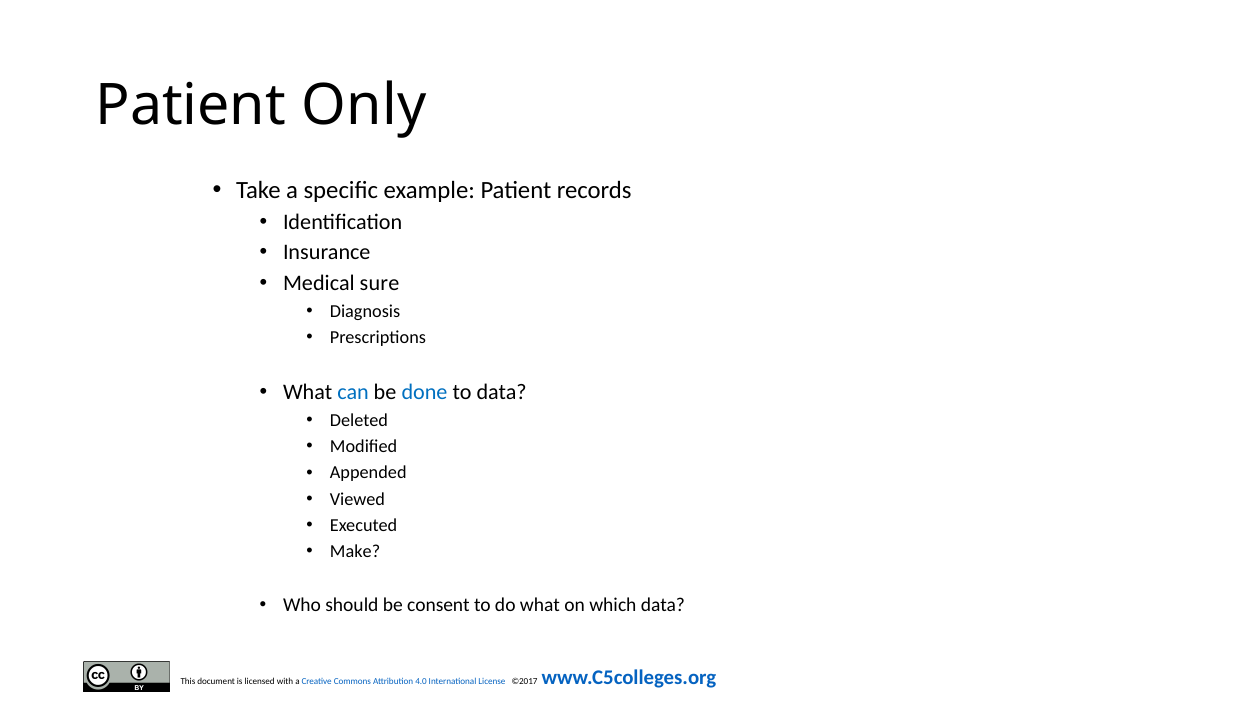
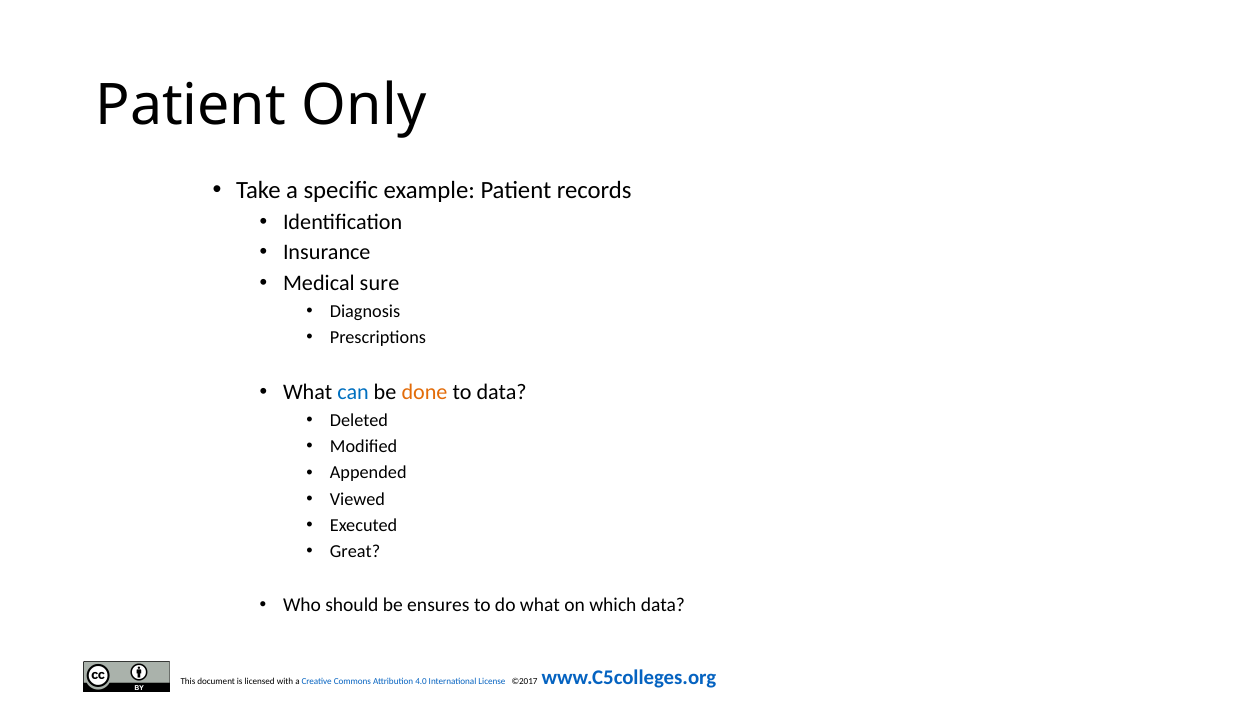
done colour: blue -> orange
Make: Make -> Great
consent: consent -> ensures
